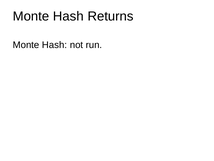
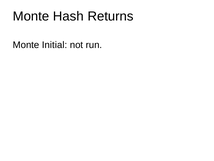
Hash at (55, 45): Hash -> Initial
